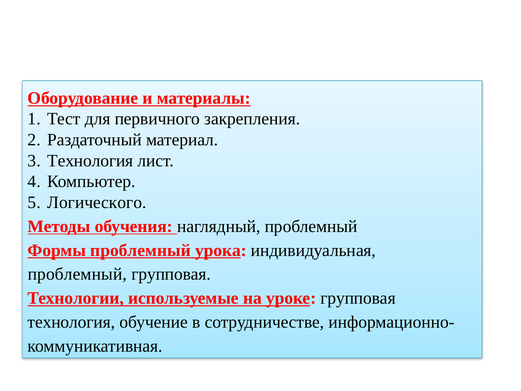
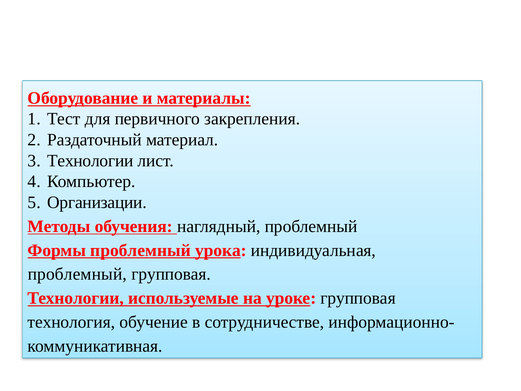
Технология at (90, 161): Технология -> Технологии
Логического: Логического -> Организации
